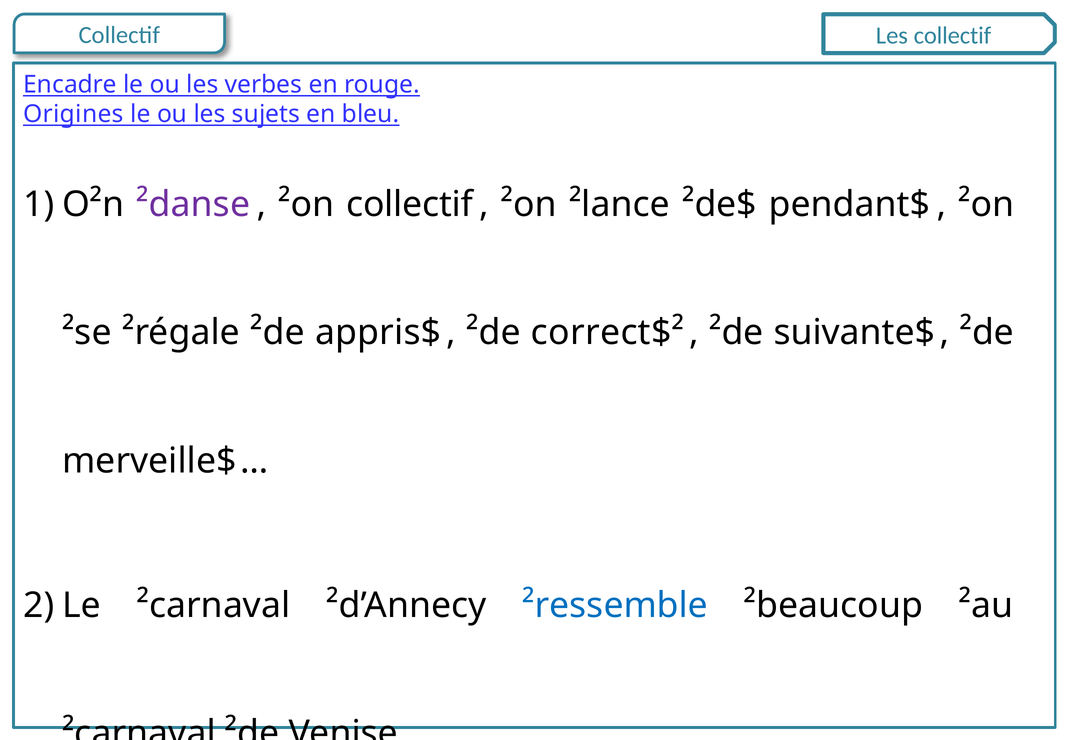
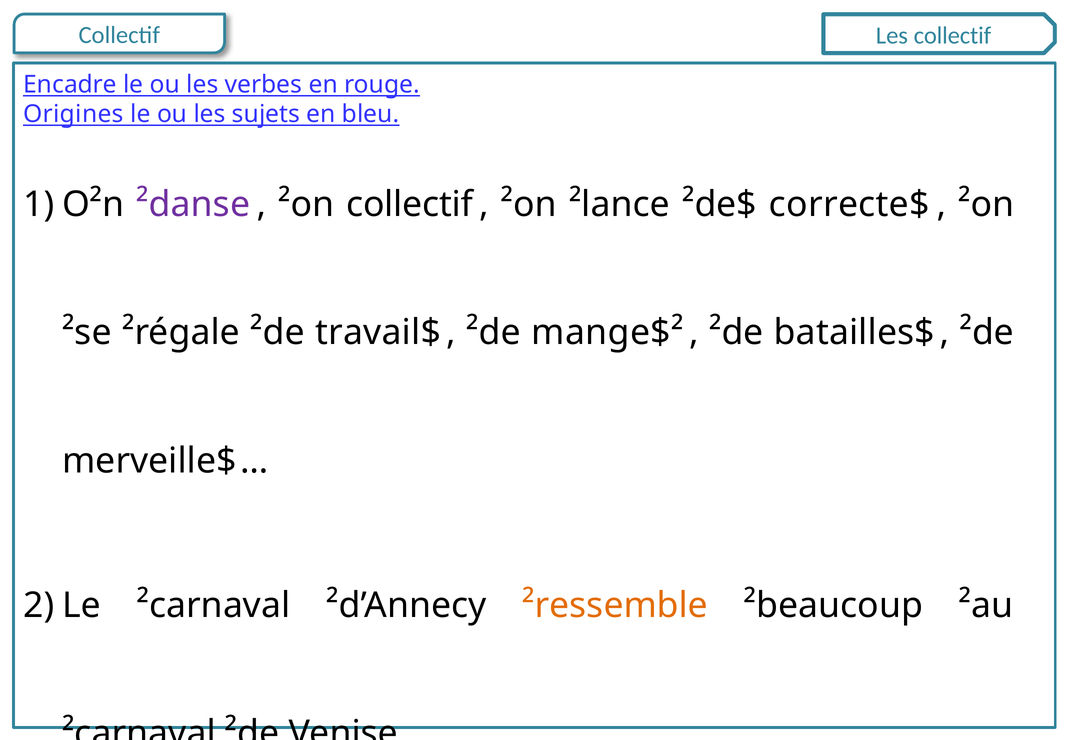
pendant$: pendant$ -> correcte$
appris$: appris$ -> travail$
correct$²: correct$² -> mange$²
suivante$: suivante$ -> batailles$
²ressemble colour: blue -> orange
